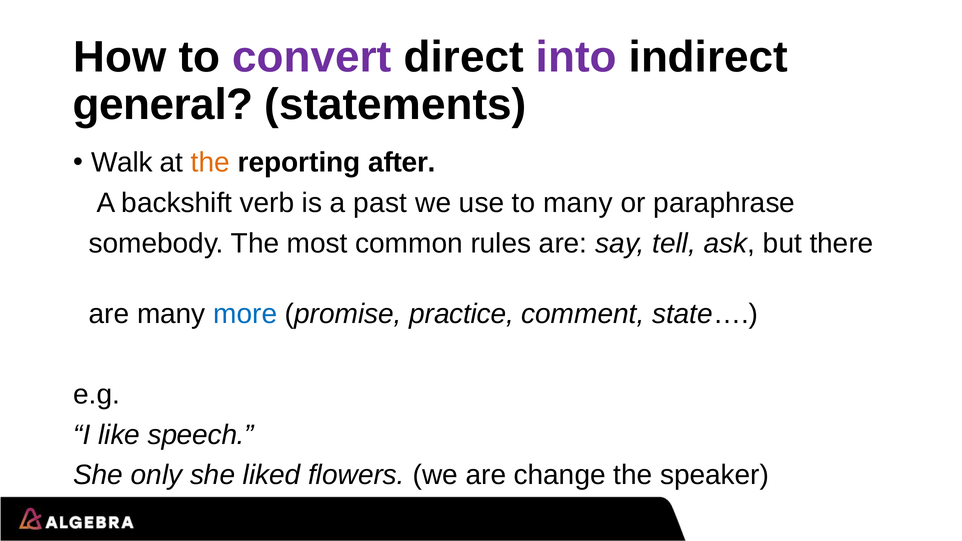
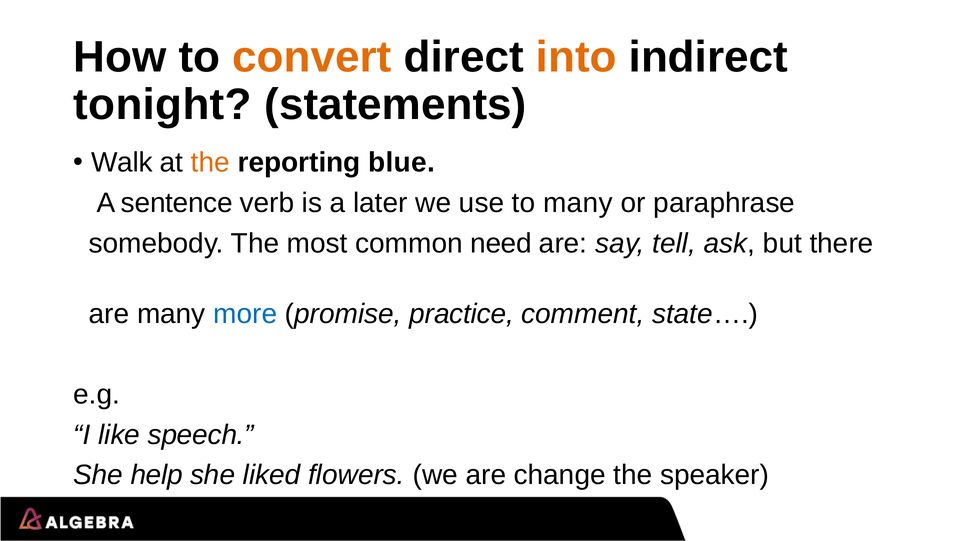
convert colour: purple -> orange
into colour: purple -> orange
general: general -> tonight
after: after -> blue
backshift: backshift -> sentence
past: past -> later
rules: rules -> need
only: only -> help
